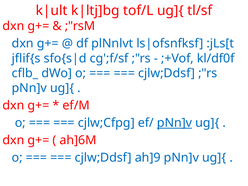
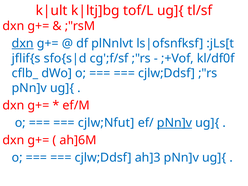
dxn at (23, 43) underline: none -> present
cjlw;Cfpg: cjlw;Cfpg -> cjlw;Nfut
ah]9: ah]9 -> ah]3
